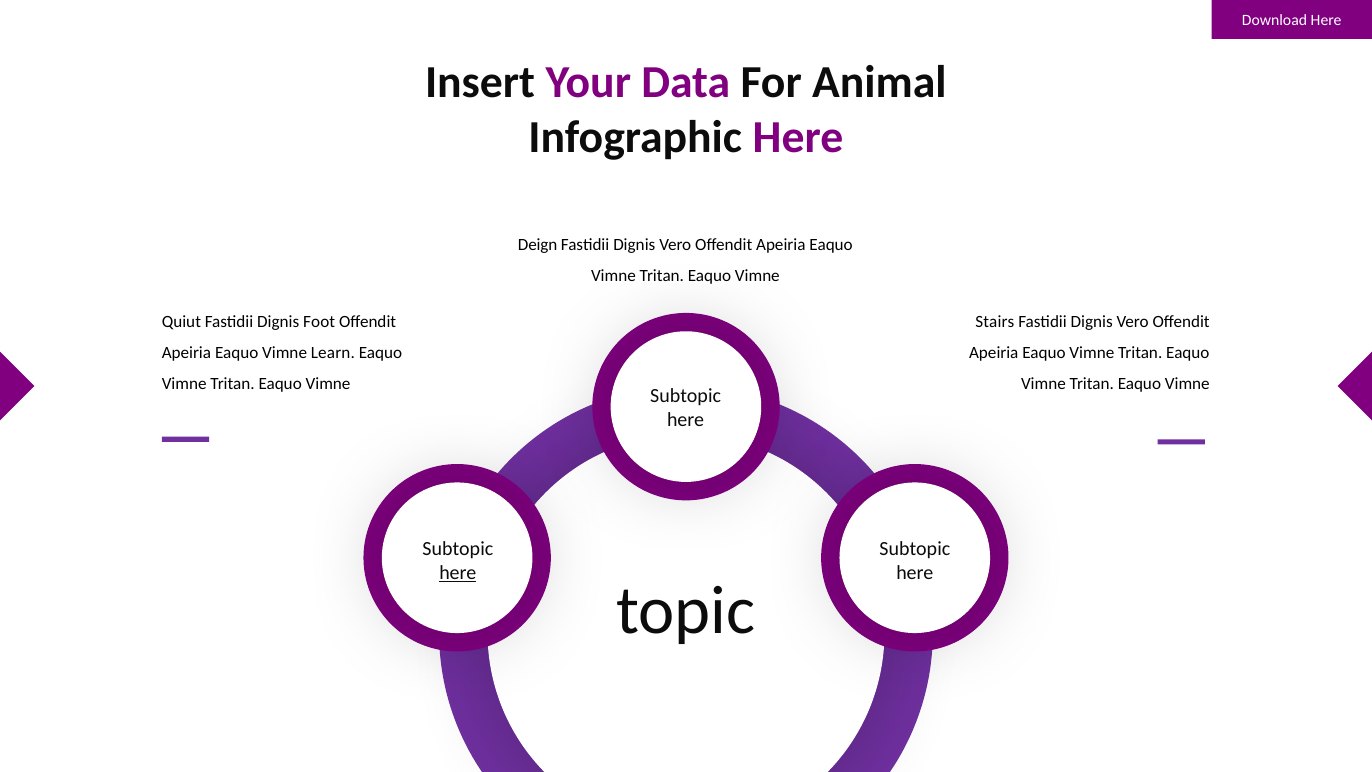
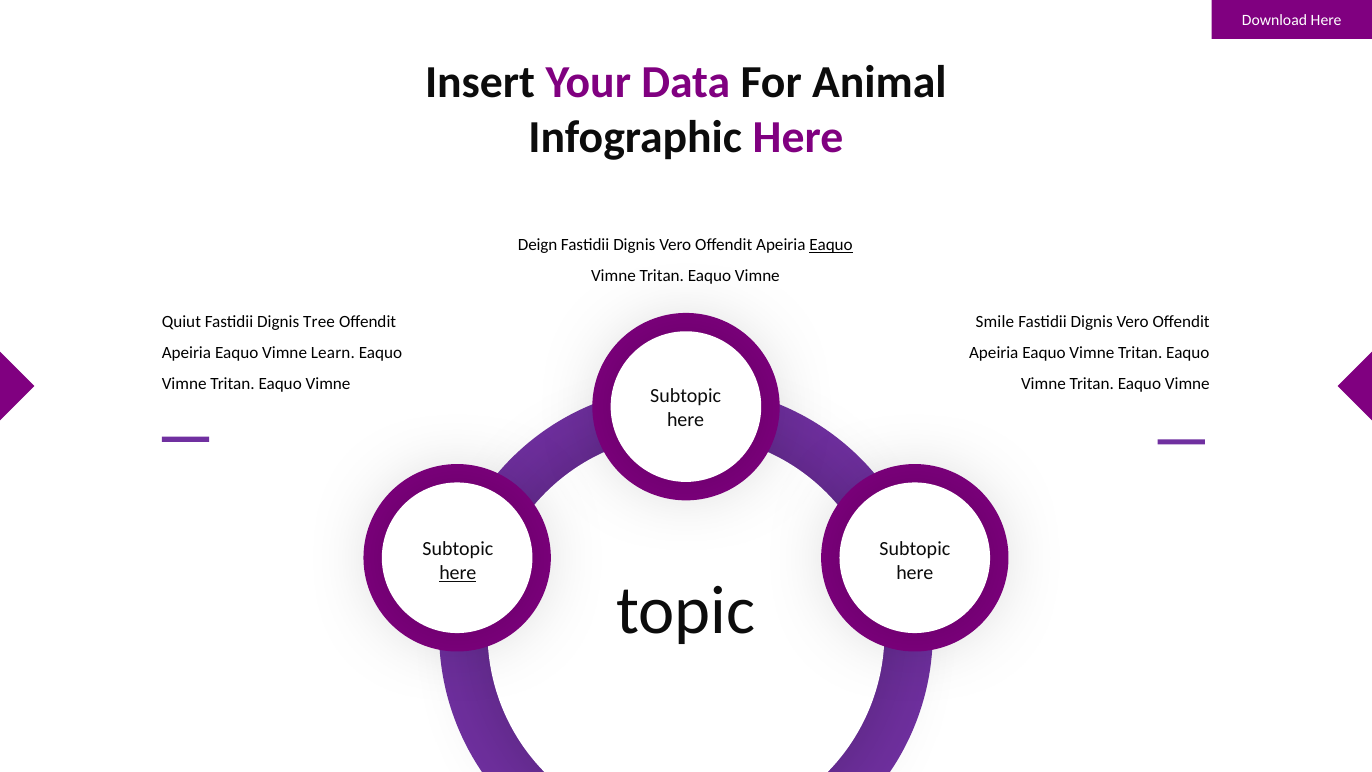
Eaquo at (831, 245) underline: none -> present
Foot: Foot -> Tree
Stairs: Stairs -> Smile
